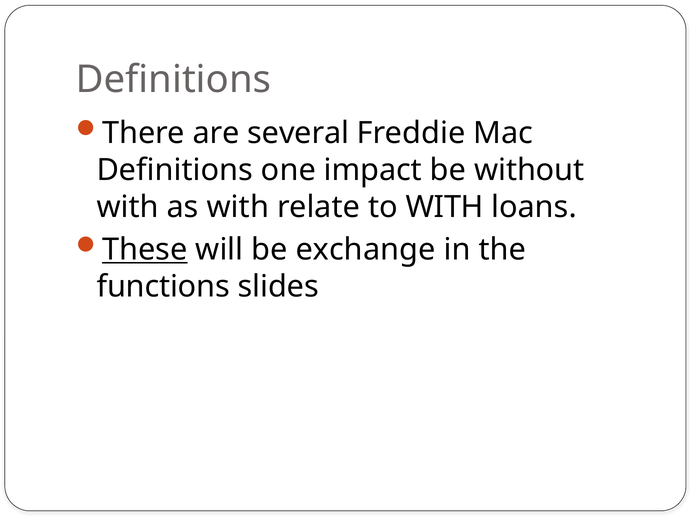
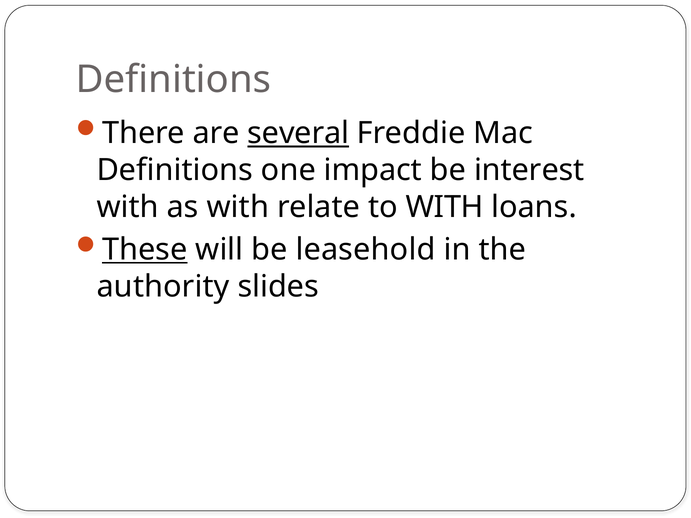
several underline: none -> present
without: without -> interest
exchange: exchange -> leasehold
functions: functions -> authority
